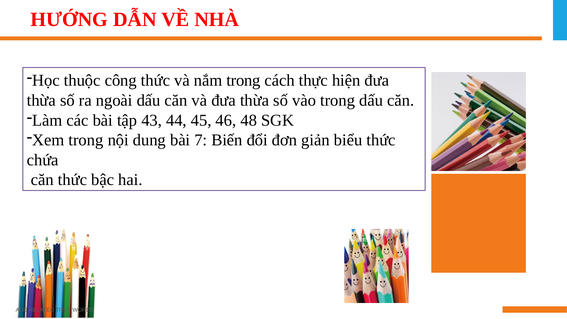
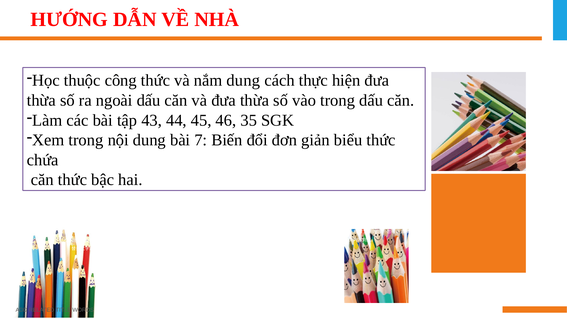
nắm trong: trong -> dung
48: 48 -> 35
